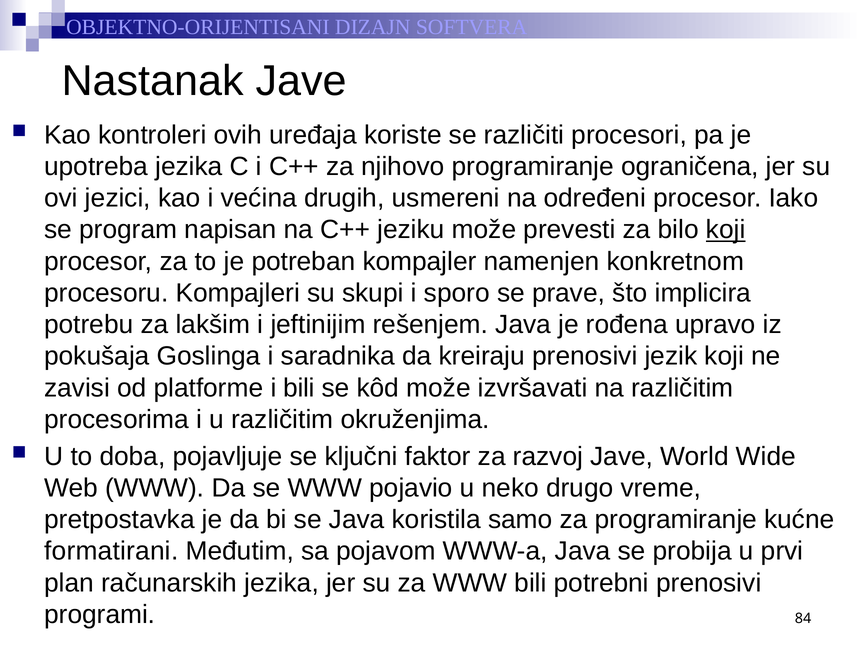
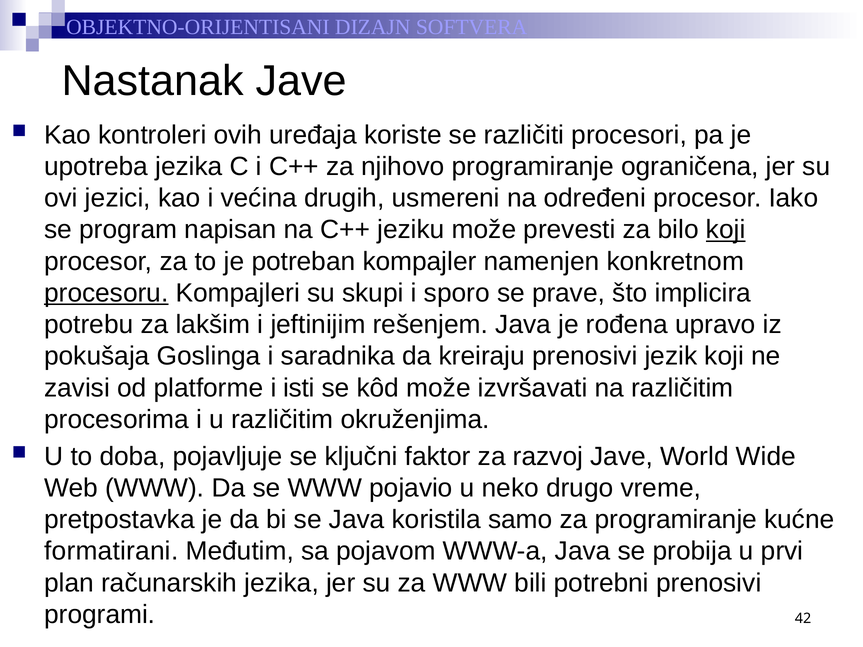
procesoru underline: none -> present
i bili: bili -> isti
84: 84 -> 42
